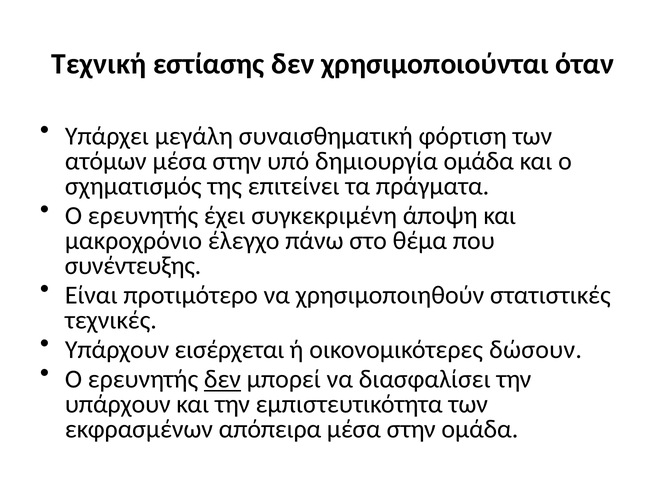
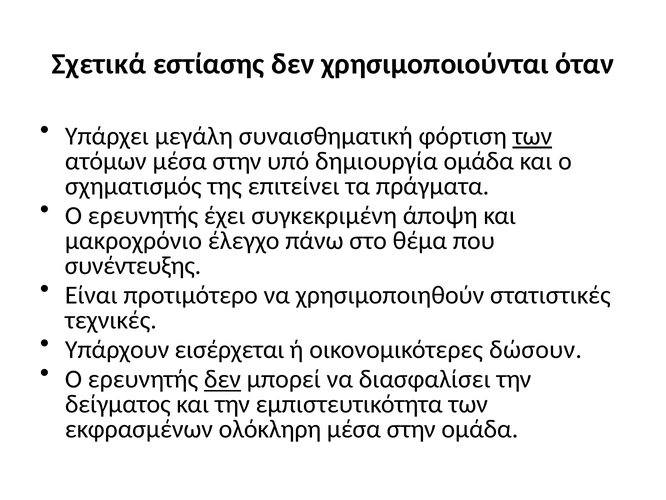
Τεχνική: Τεχνική -> Σχετικά
των at (532, 136) underline: none -> present
υπάρχουν at (118, 404): υπάρχουν -> δείγματος
απόπειρα: απόπειρα -> ολόκληρη
